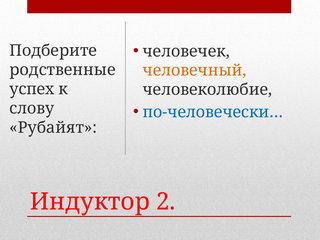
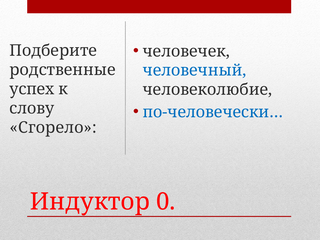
человечный colour: orange -> blue
Рубайят: Рубайят -> Сгорело
2: 2 -> 0
